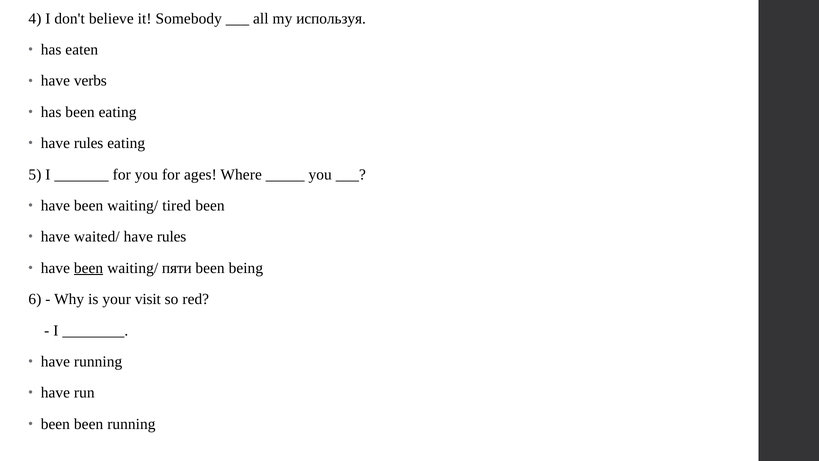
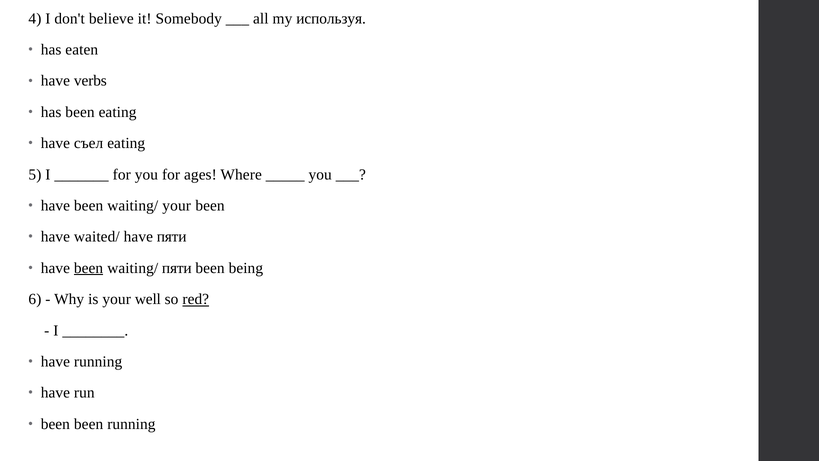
rules at (89, 143): rules -> съел
waiting/ tired: tired -> your
waited/ have rules: rules -> пяти
visit: visit -> well
red underline: none -> present
